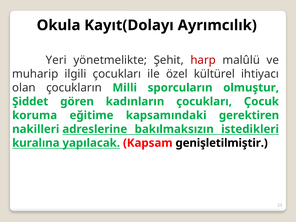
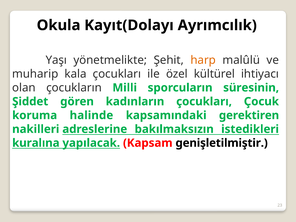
Yeri: Yeri -> Yaşı
harp colour: red -> orange
ilgili: ilgili -> kala
olmuştur: olmuştur -> süresinin
eğitime: eğitime -> halinde
